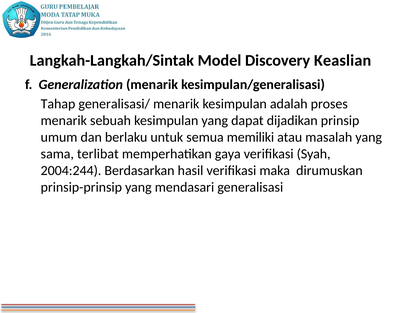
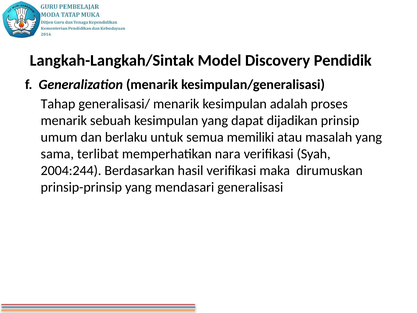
Keaslian: Keaslian -> Pendidik
gaya: gaya -> nara
